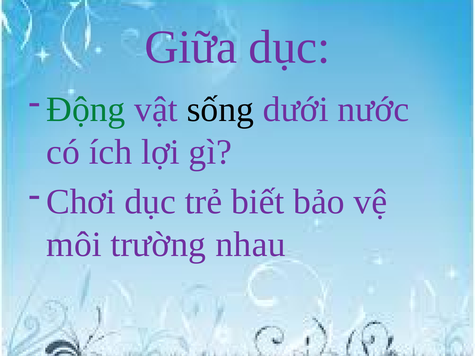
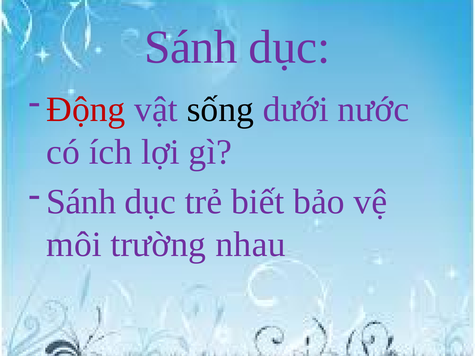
Giữa at (191, 47): Giữa -> Sánh
Động colour: green -> red
Chơi at (81, 202): Chơi -> Sánh
